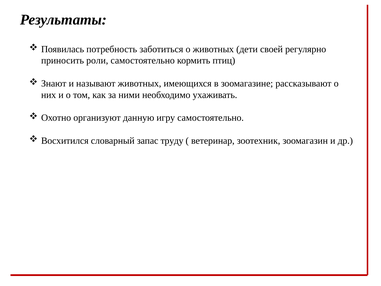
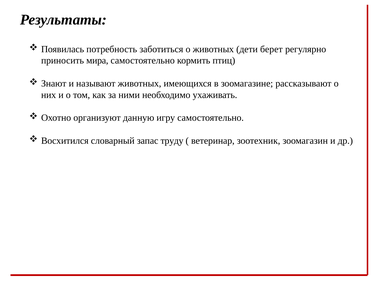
своей: своей -> берет
роли: роли -> мира
